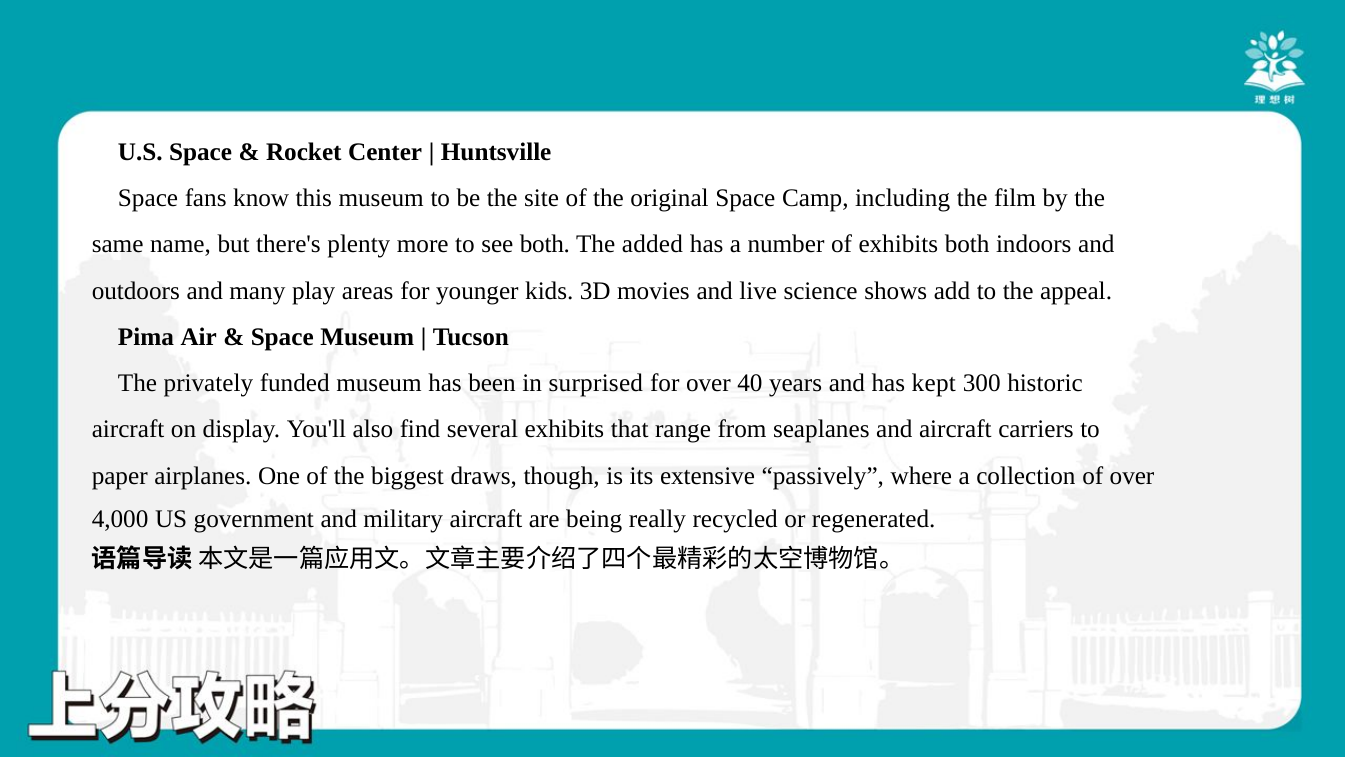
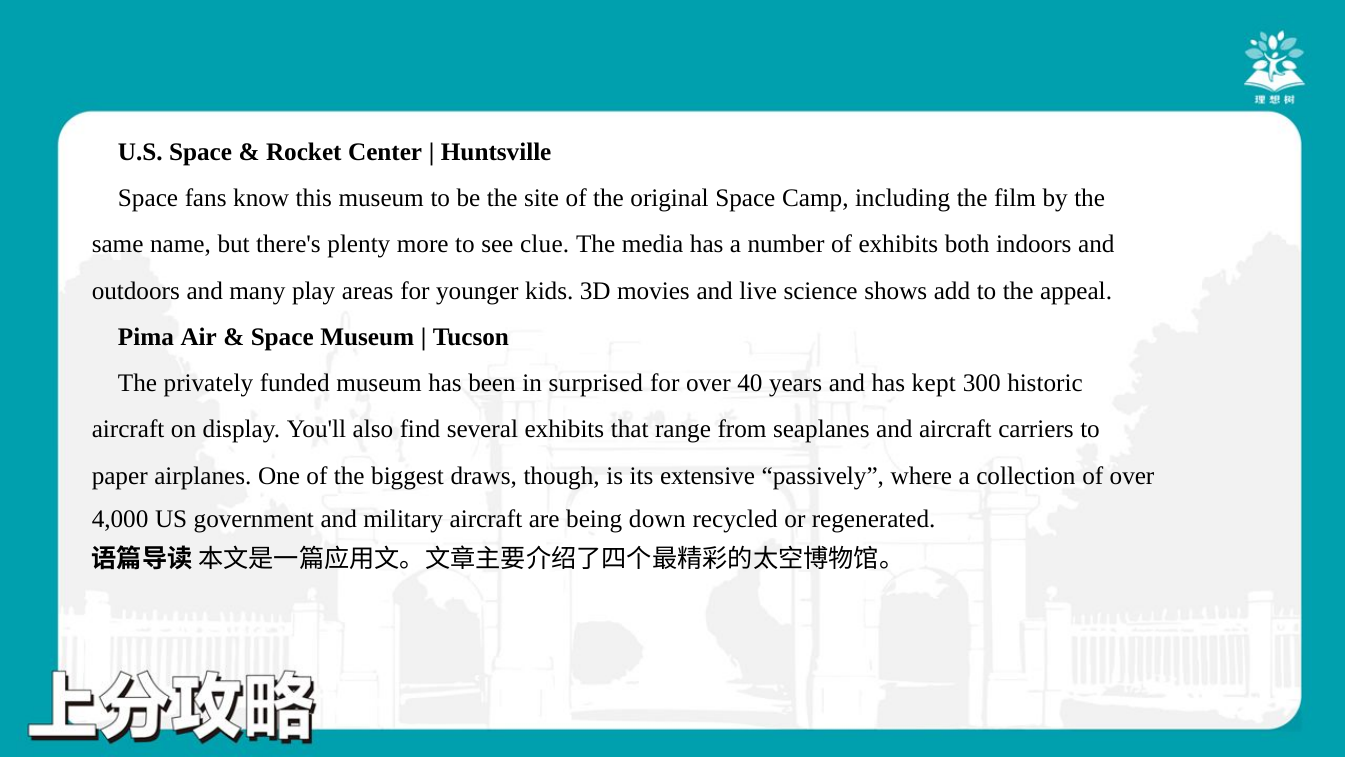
see both: both -> clue
added: added -> media
really: really -> down
